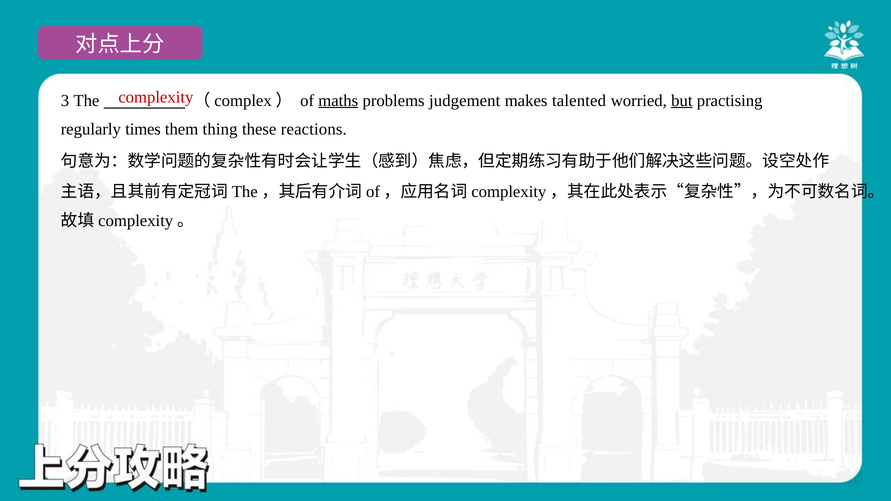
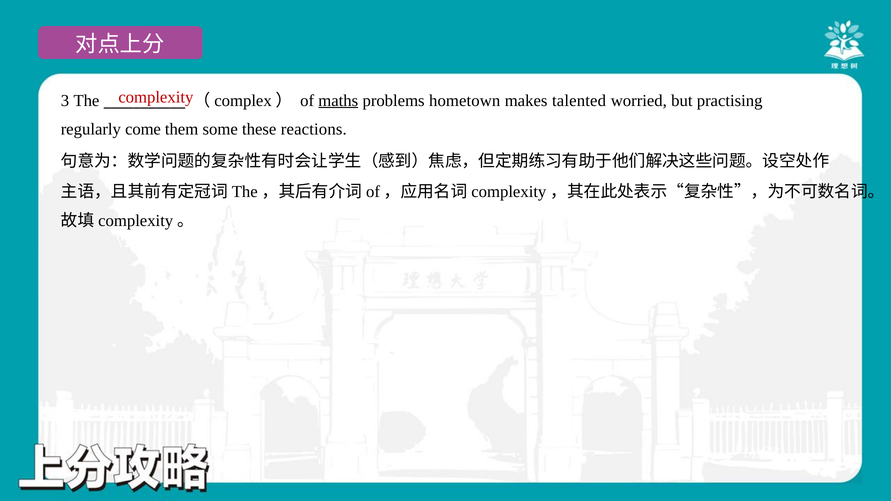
judgement: judgement -> hometown
but underline: present -> none
times: times -> come
thing: thing -> some
